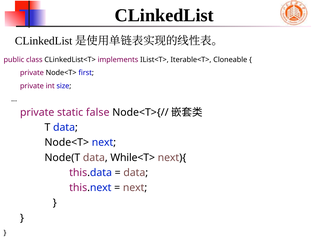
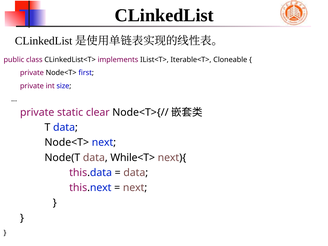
false: false -> clear
